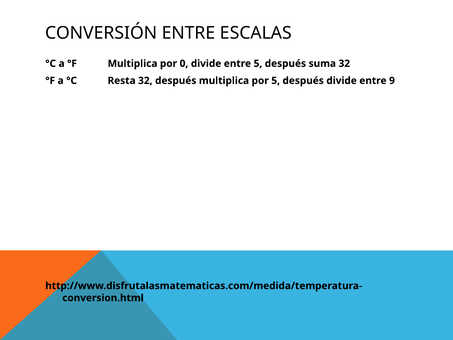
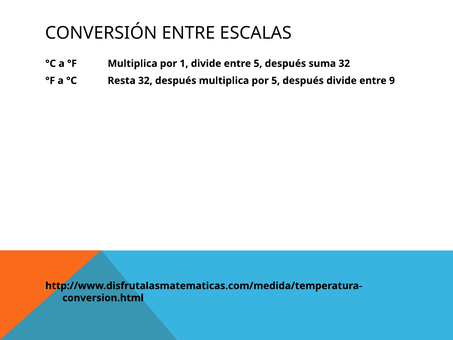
0: 0 -> 1
